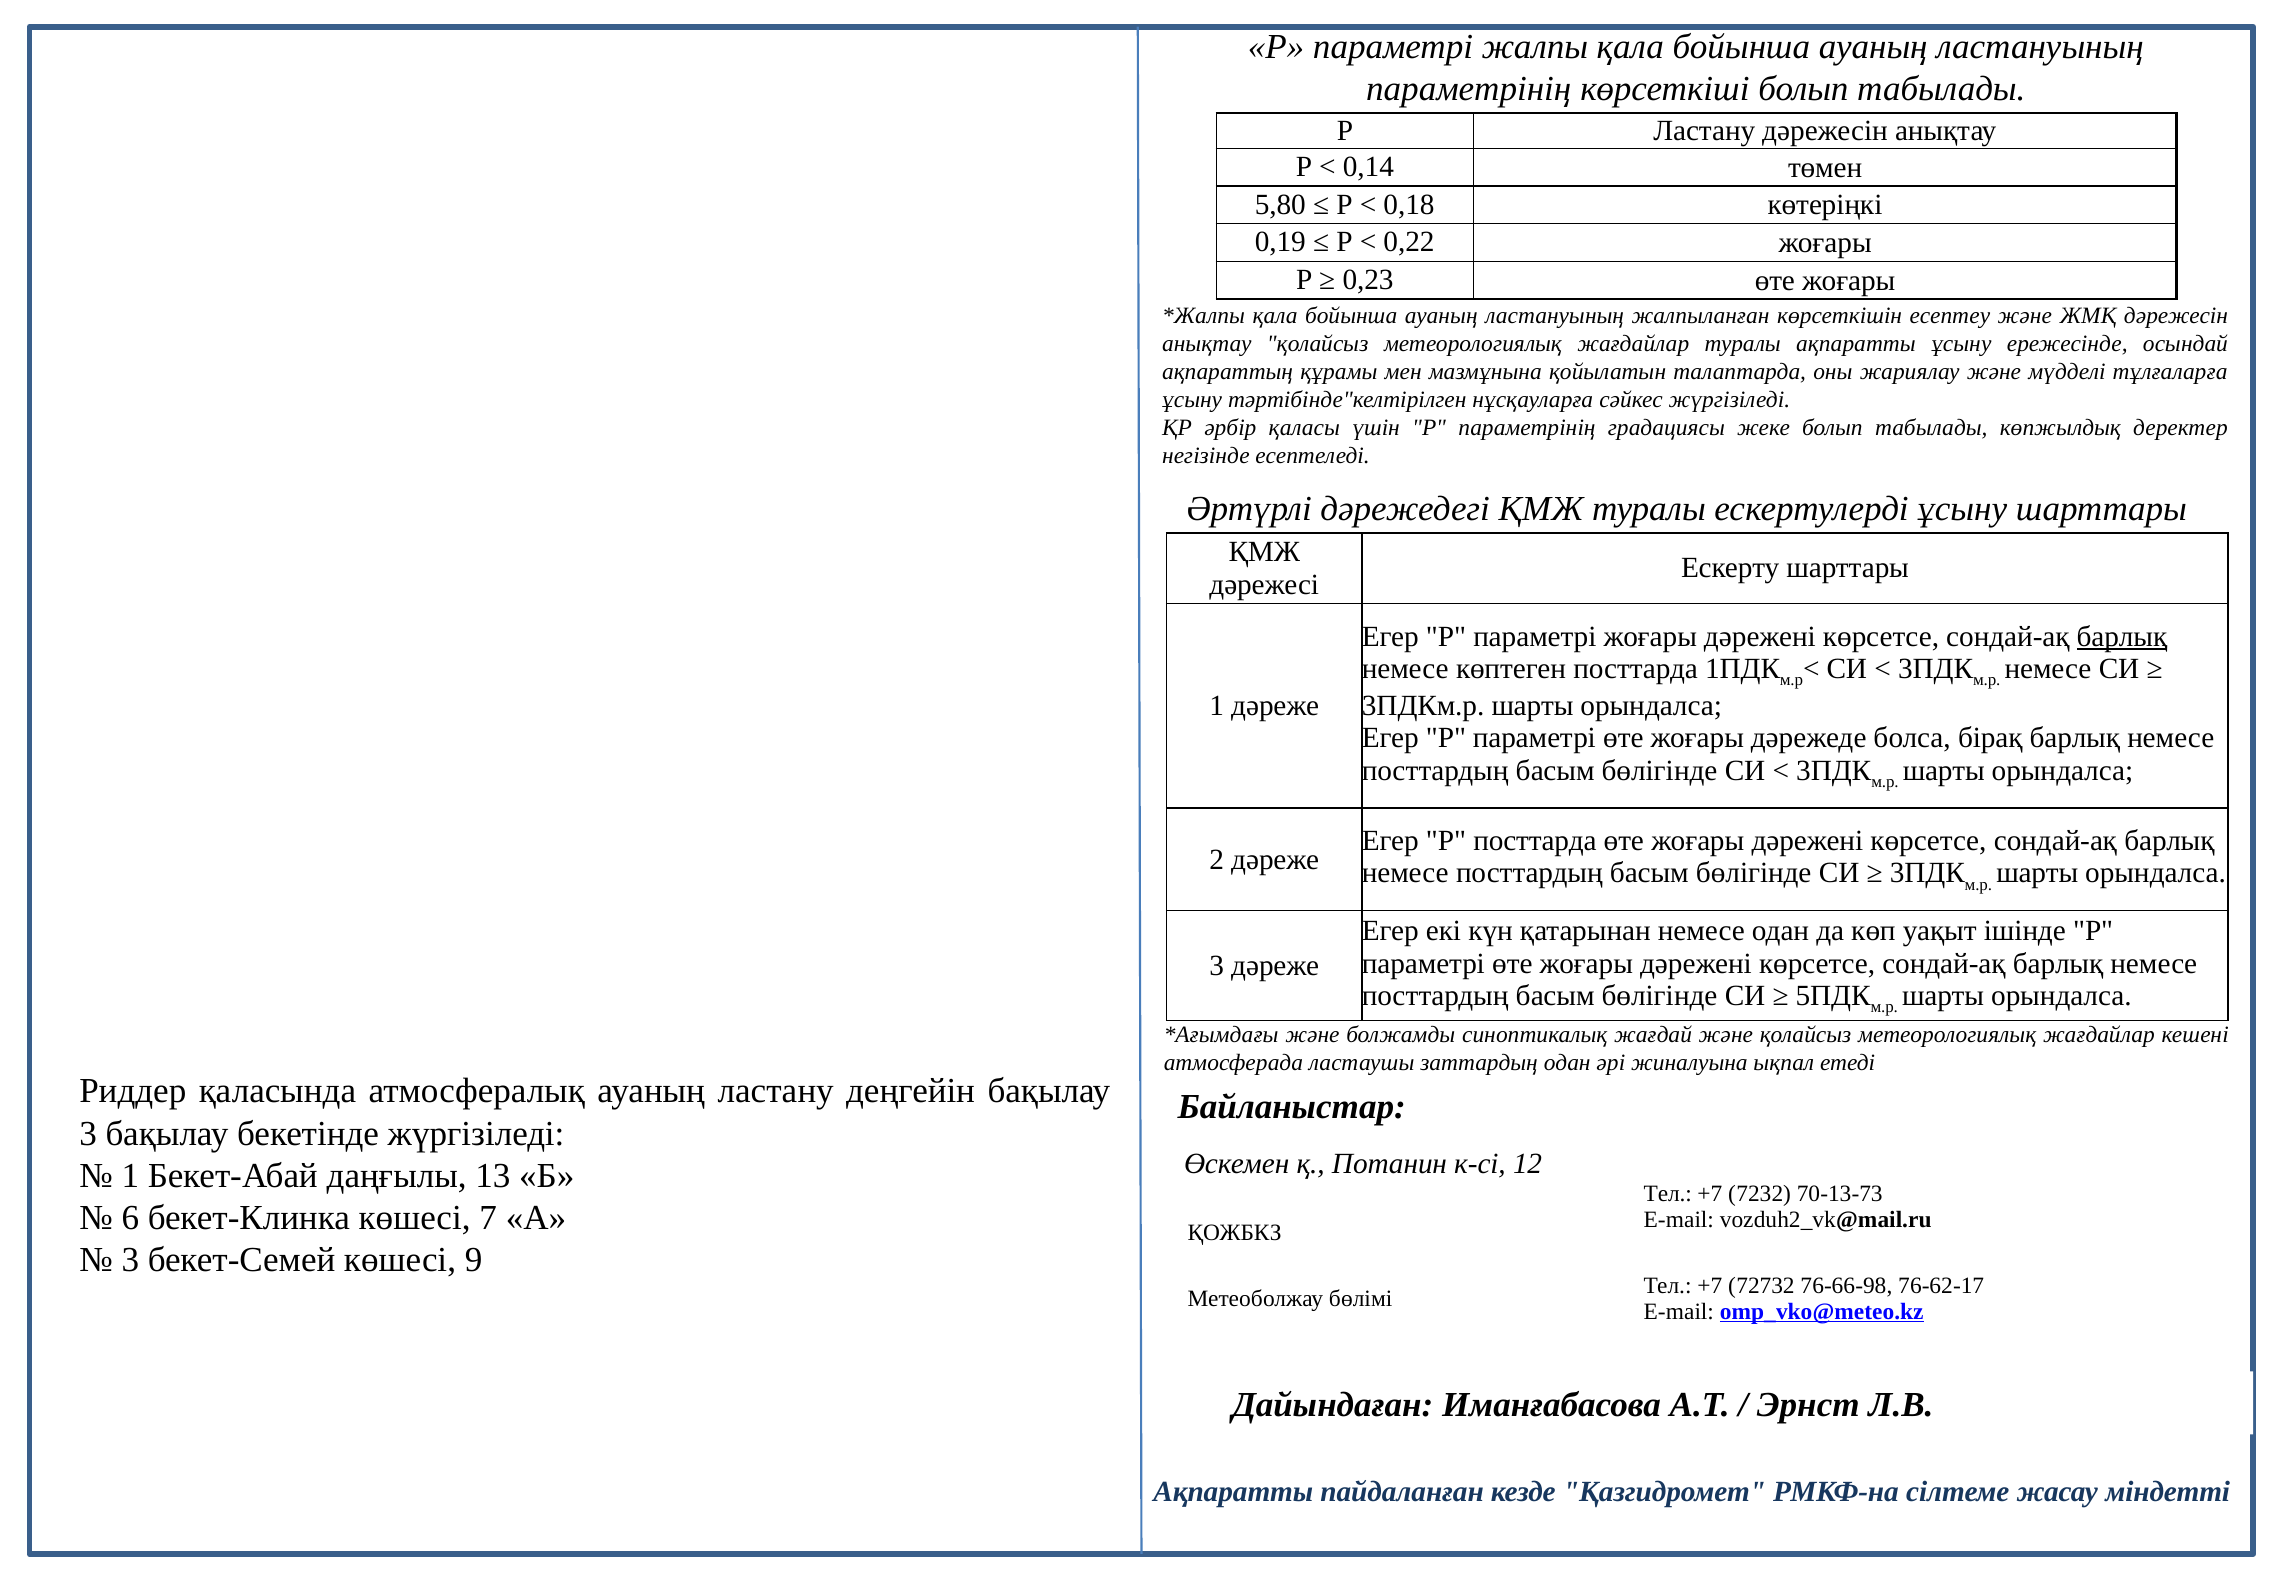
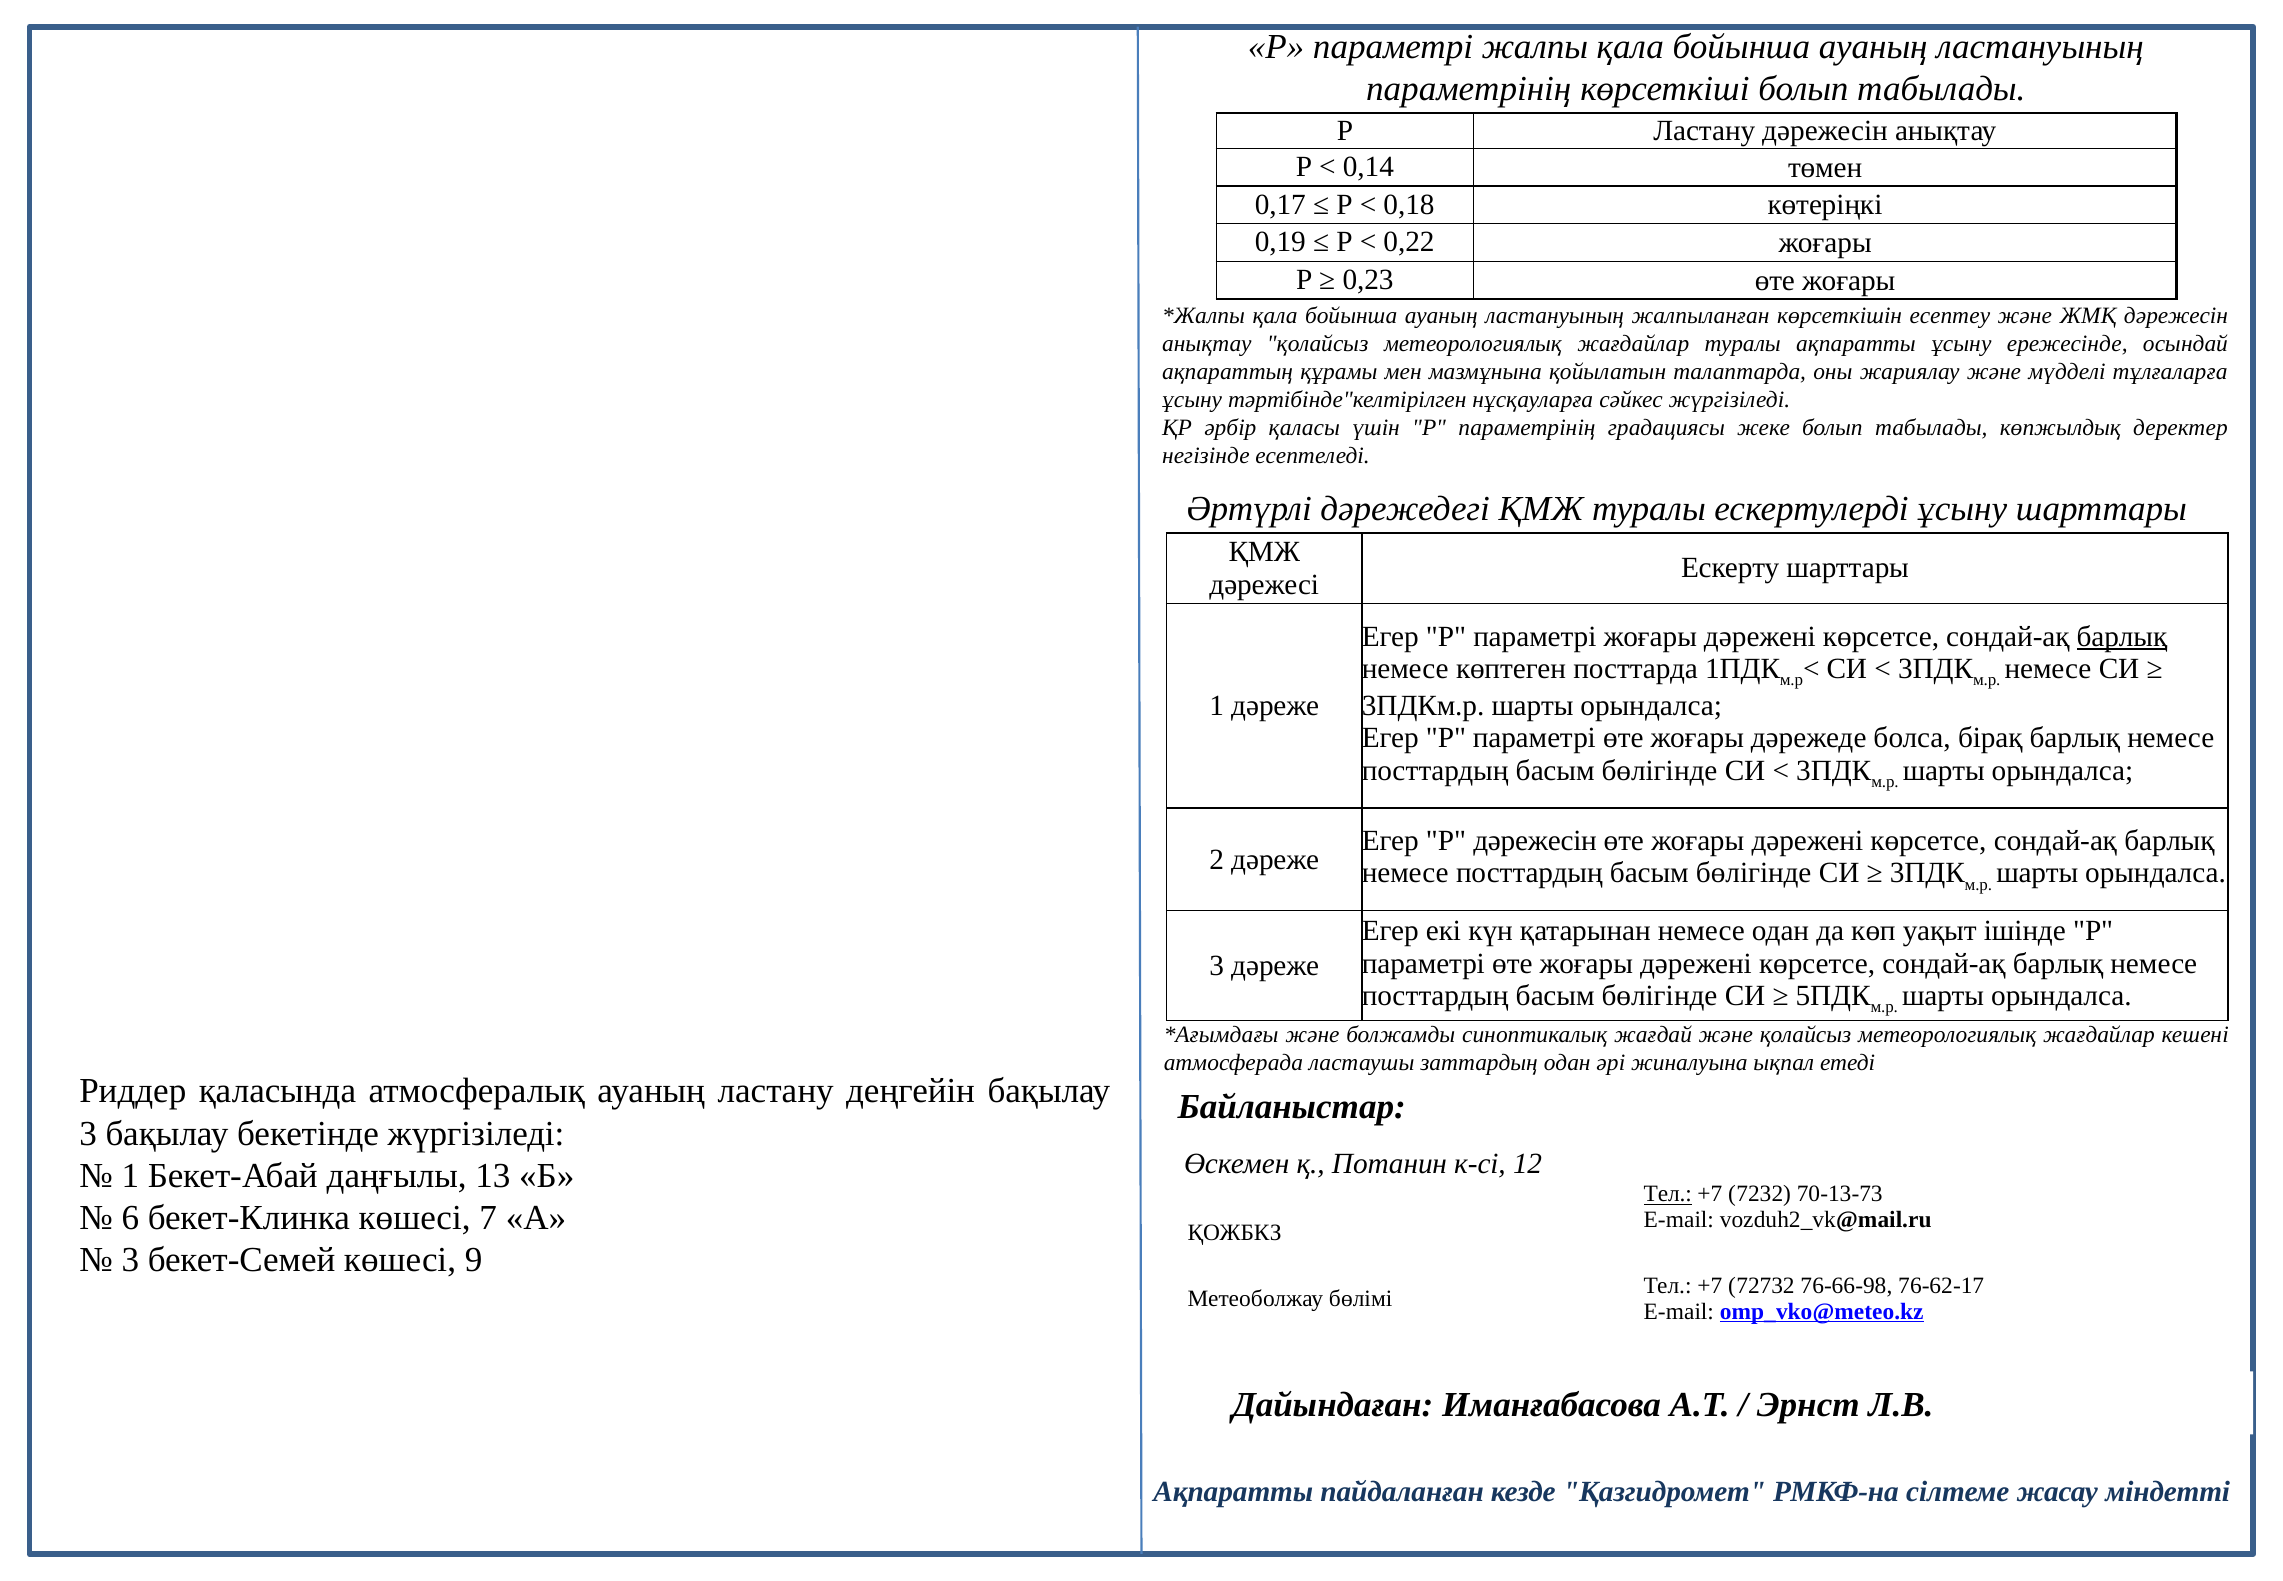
5,80: 5,80 -> 0,17
Р посттарда: посттарда -> дәрежесін
Тел at (1668, 1194) underline: none -> present
